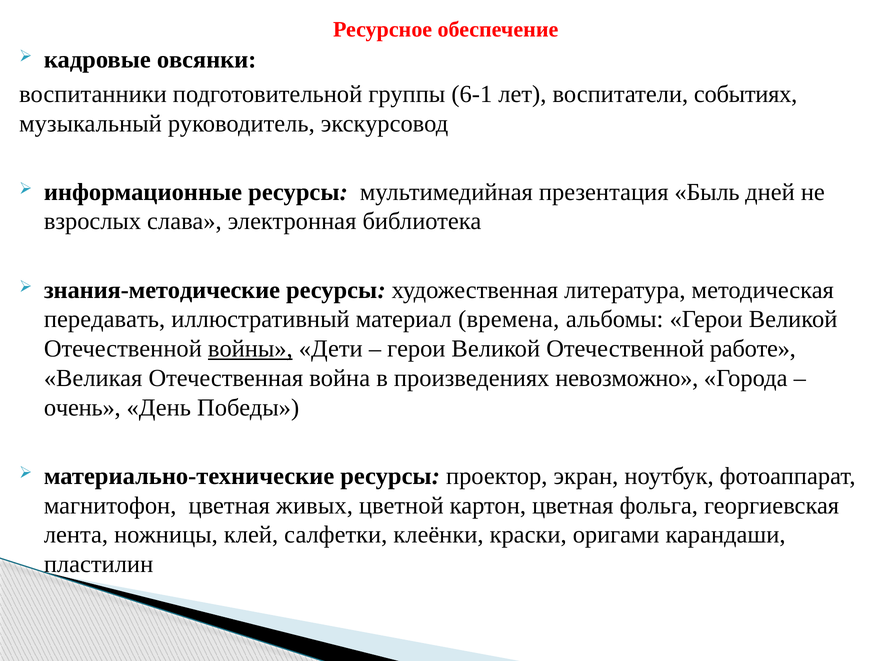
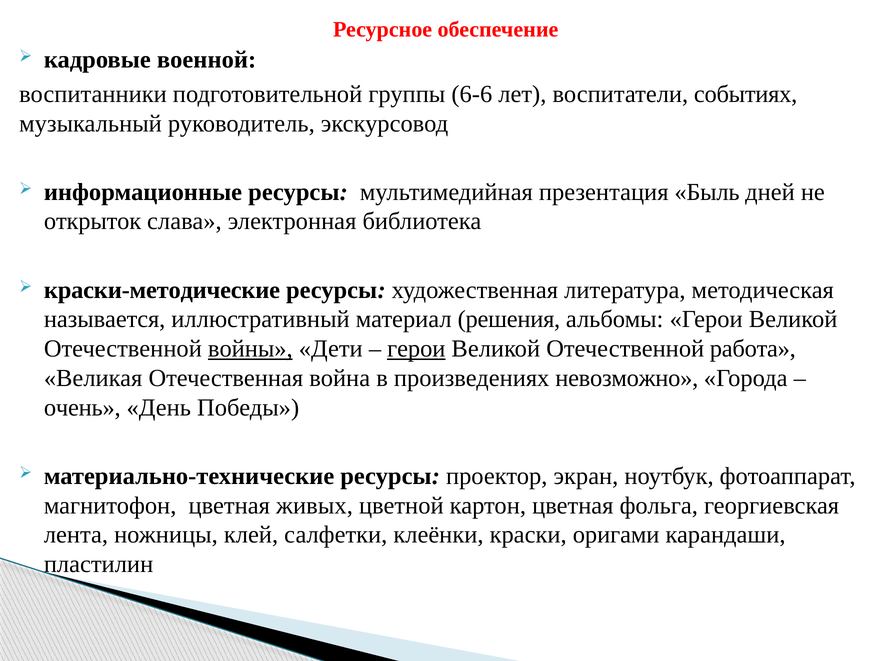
овсянки: овсянки -> военной
6-1: 6-1 -> 6-6
взрослых: взрослых -> открыток
знания-методические: знания-методические -> краски-методические
передавать: передавать -> называется
времена: времена -> решения
герои at (416, 349) underline: none -> present
работе: работе -> работа
